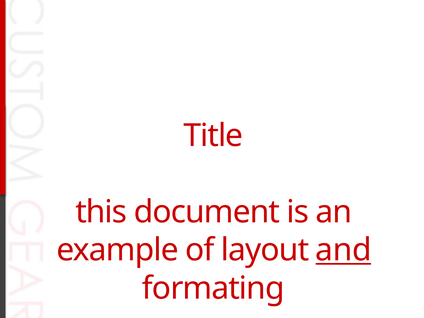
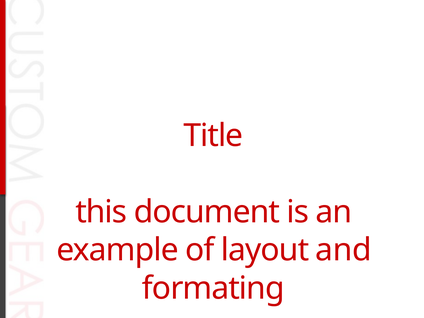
and underline: present -> none
